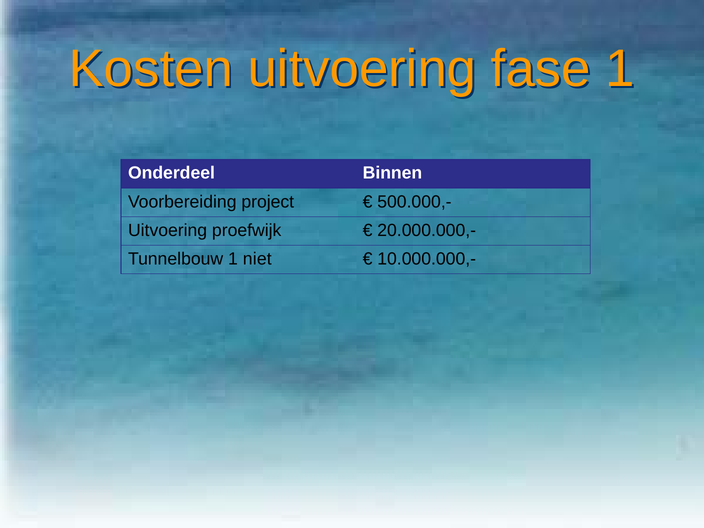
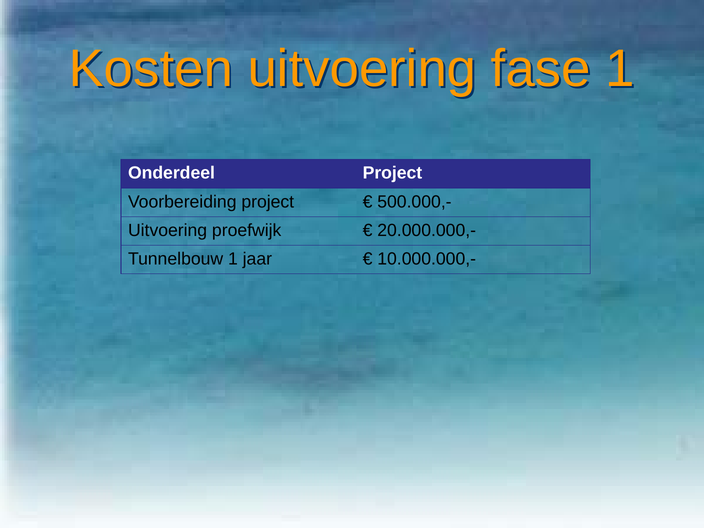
Onderdeel Binnen: Binnen -> Project
niet: niet -> jaar
